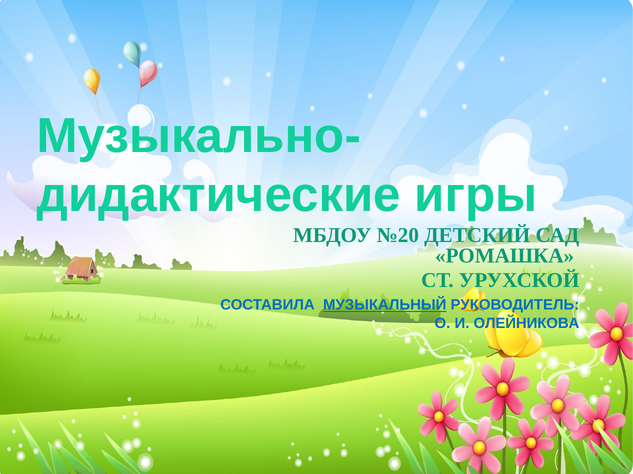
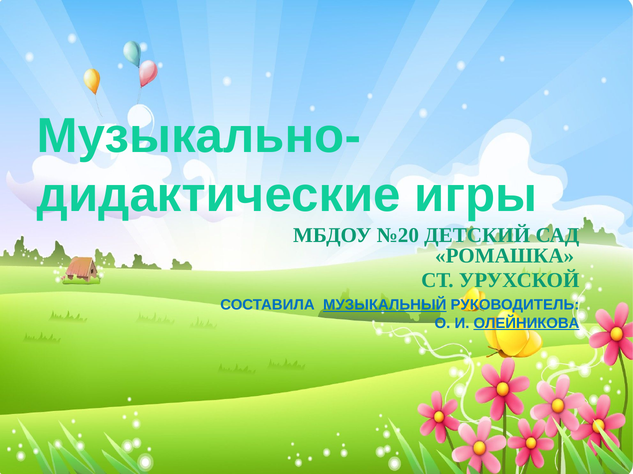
ОЛЕЙНИКОВА underline: none -> present
